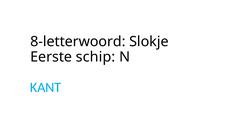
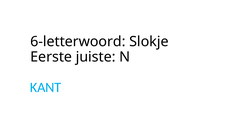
8-letterwoord: 8-letterwoord -> 6-letterwoord
schip: schip -> juiste
